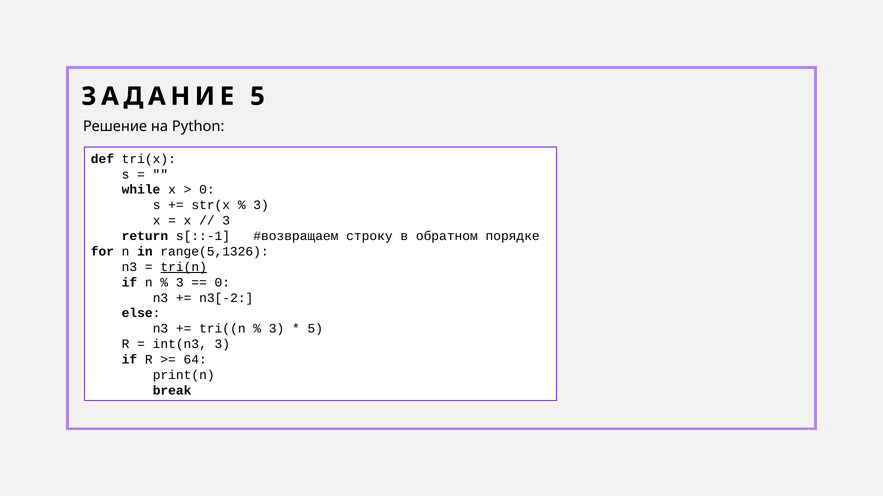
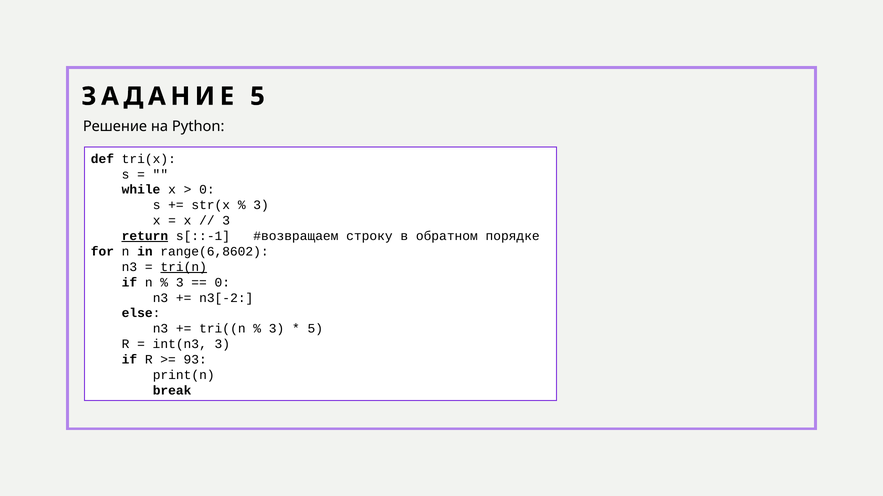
return underline: none -> present
range(5,1326: range(5,1326 -> range(6,8602
64: 64 -> 93
